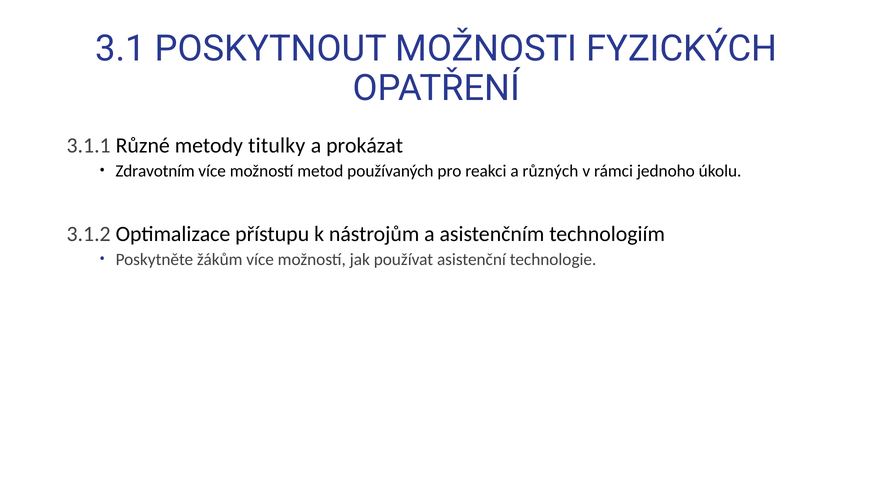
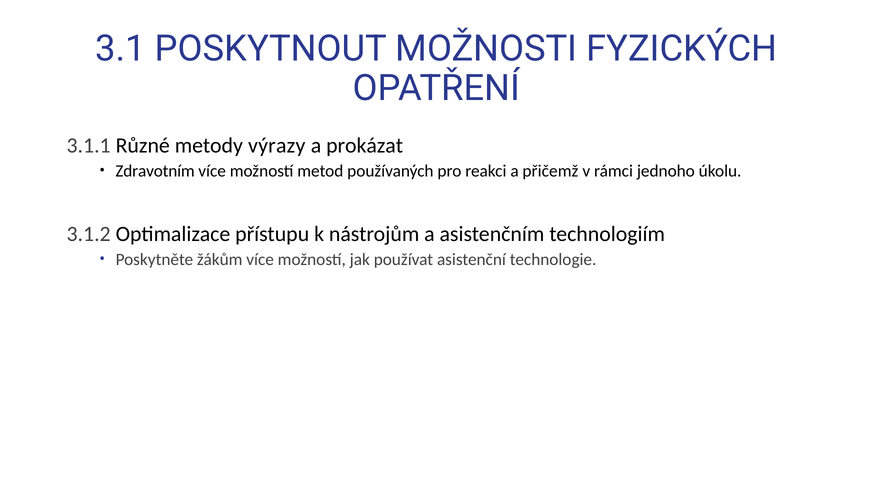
titulky: titulky -> výrazy
různých: různých -> přičemž
